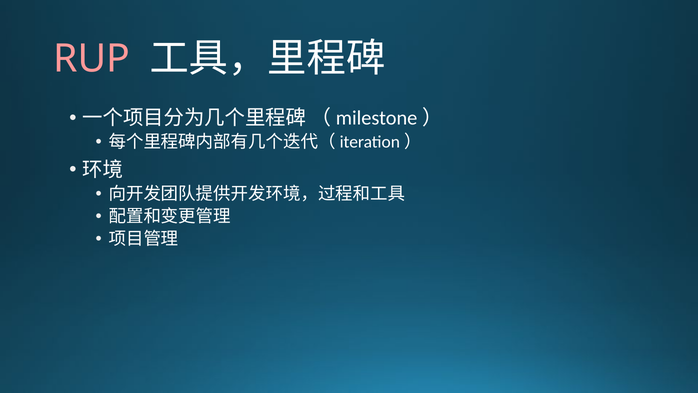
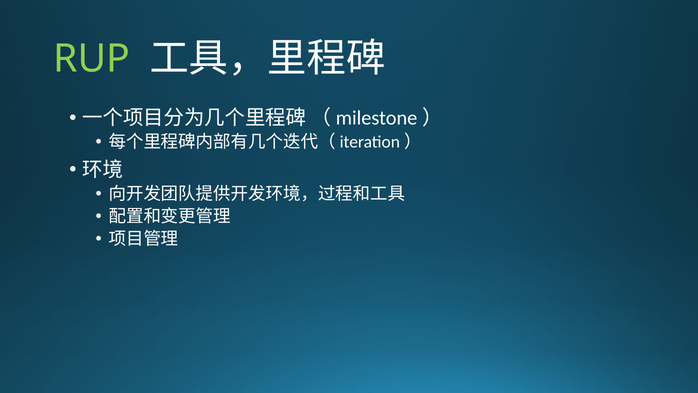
RUP colour: pink -> light green
